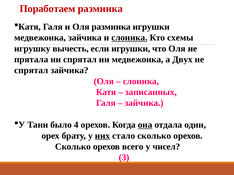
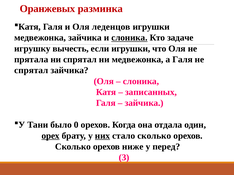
Поработаем: Поработаем -> Оранжевых
Оля разминка: разминка -> леденцов
схемы: схемы -> задаче
а Двух: Двух -> Галя
4: 4 -> 0
она underline: present -> none
орех underline: none -> present
всего: всего -> ниже
чисел: чисел -> перед
